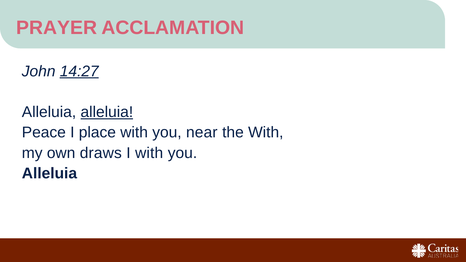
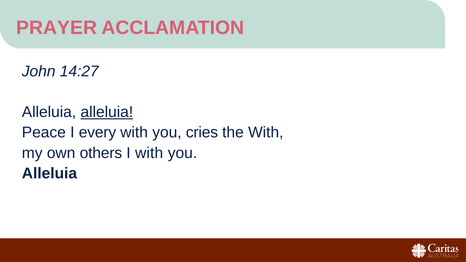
14:27 underline: present -> none
place: place -> every
near: near -> cries
draws: draws -> others
